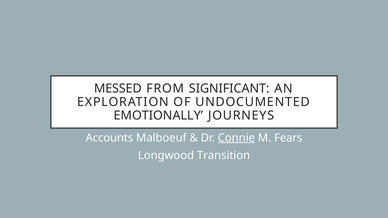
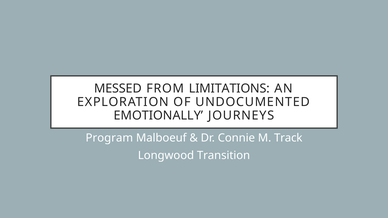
SIGNIFICANT: SIGNIFICANT -> LIMITATIONS
Accounts: Accounts -> Program
Connie underline: present -> none
Fears: Fears -> Track
